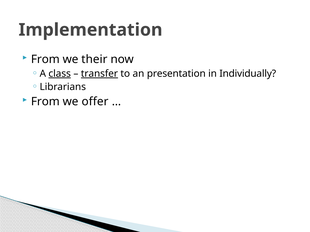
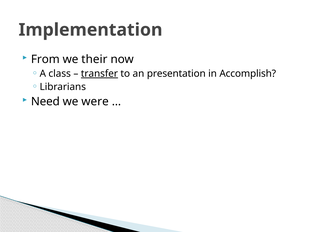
class underline: present -> none
Individually: Individually -> Accomplish
From at (45, 102): From -> Need
offer: offer -> were
